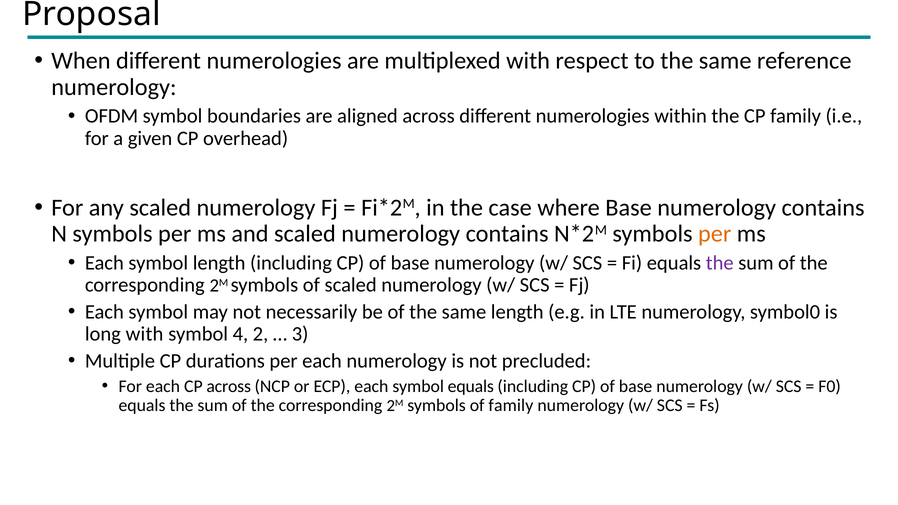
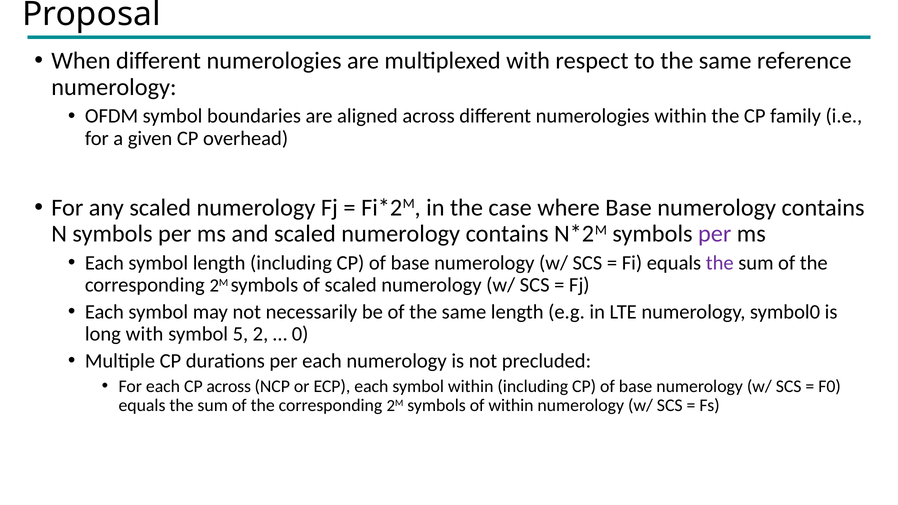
per at (715, 234) colour: orange -> purple
4: 4 -> 5
3: 3 -> 0
symbol equals: equals -> within
of family: family -> within
